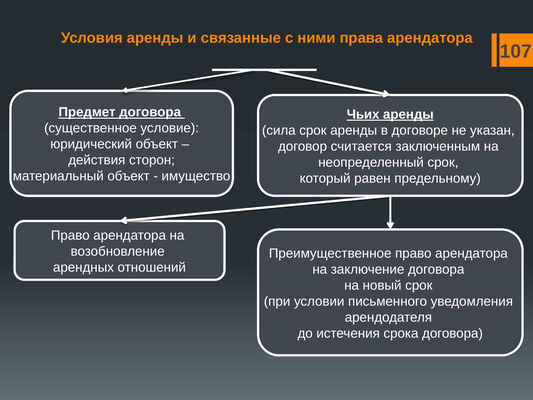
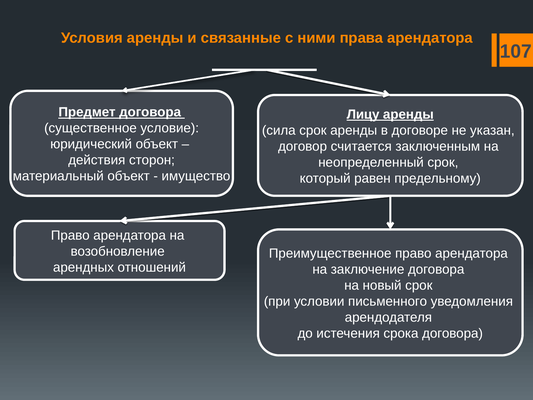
Чьих: Чьих -> Лицу
